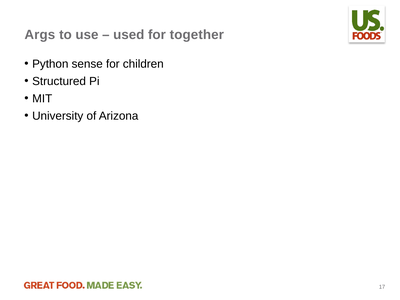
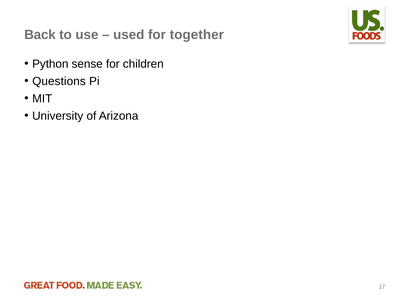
Args: Args -> Back
Structured: Structured -> Questions
